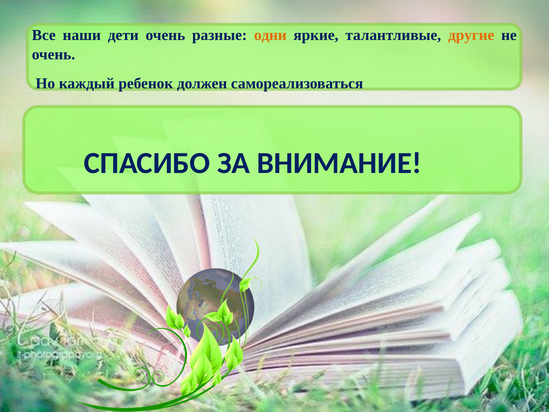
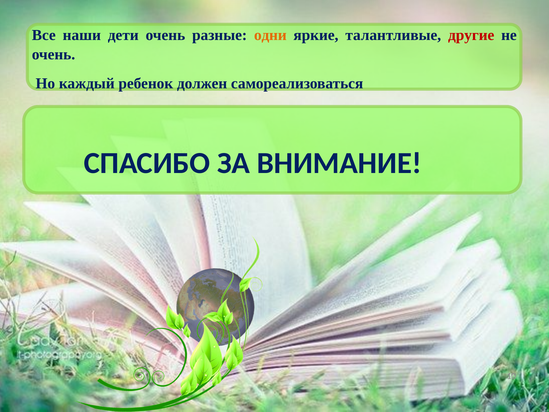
другие colour: orange -> red
